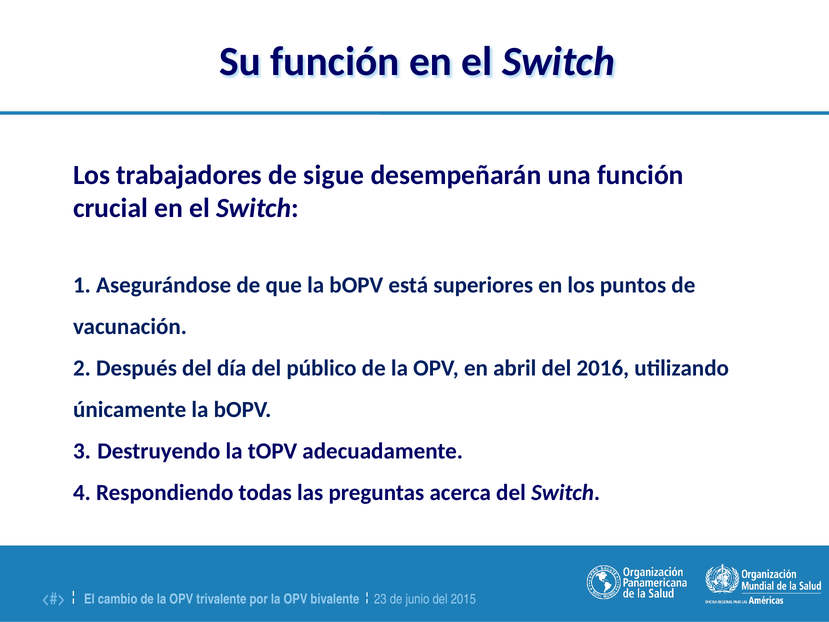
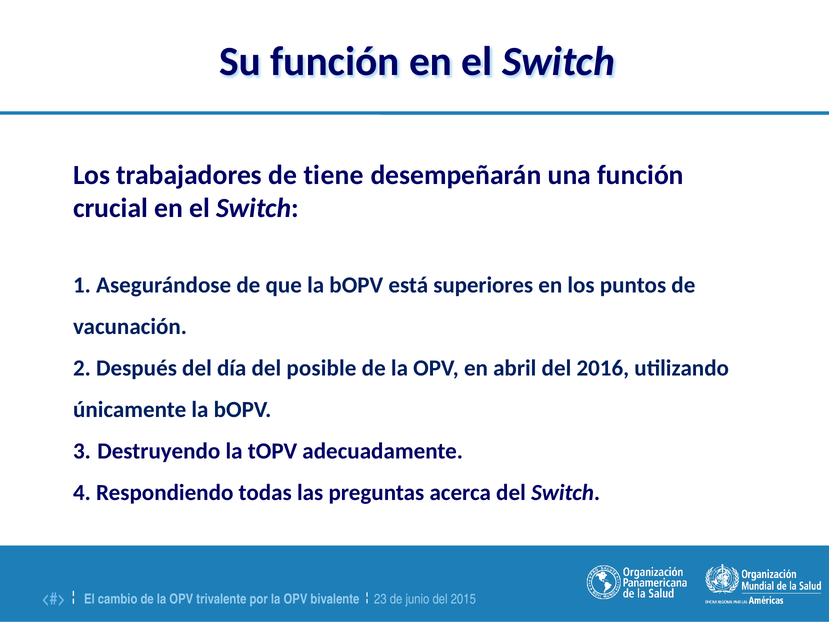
sigue: sigue -> tiene
público: público -> posible
